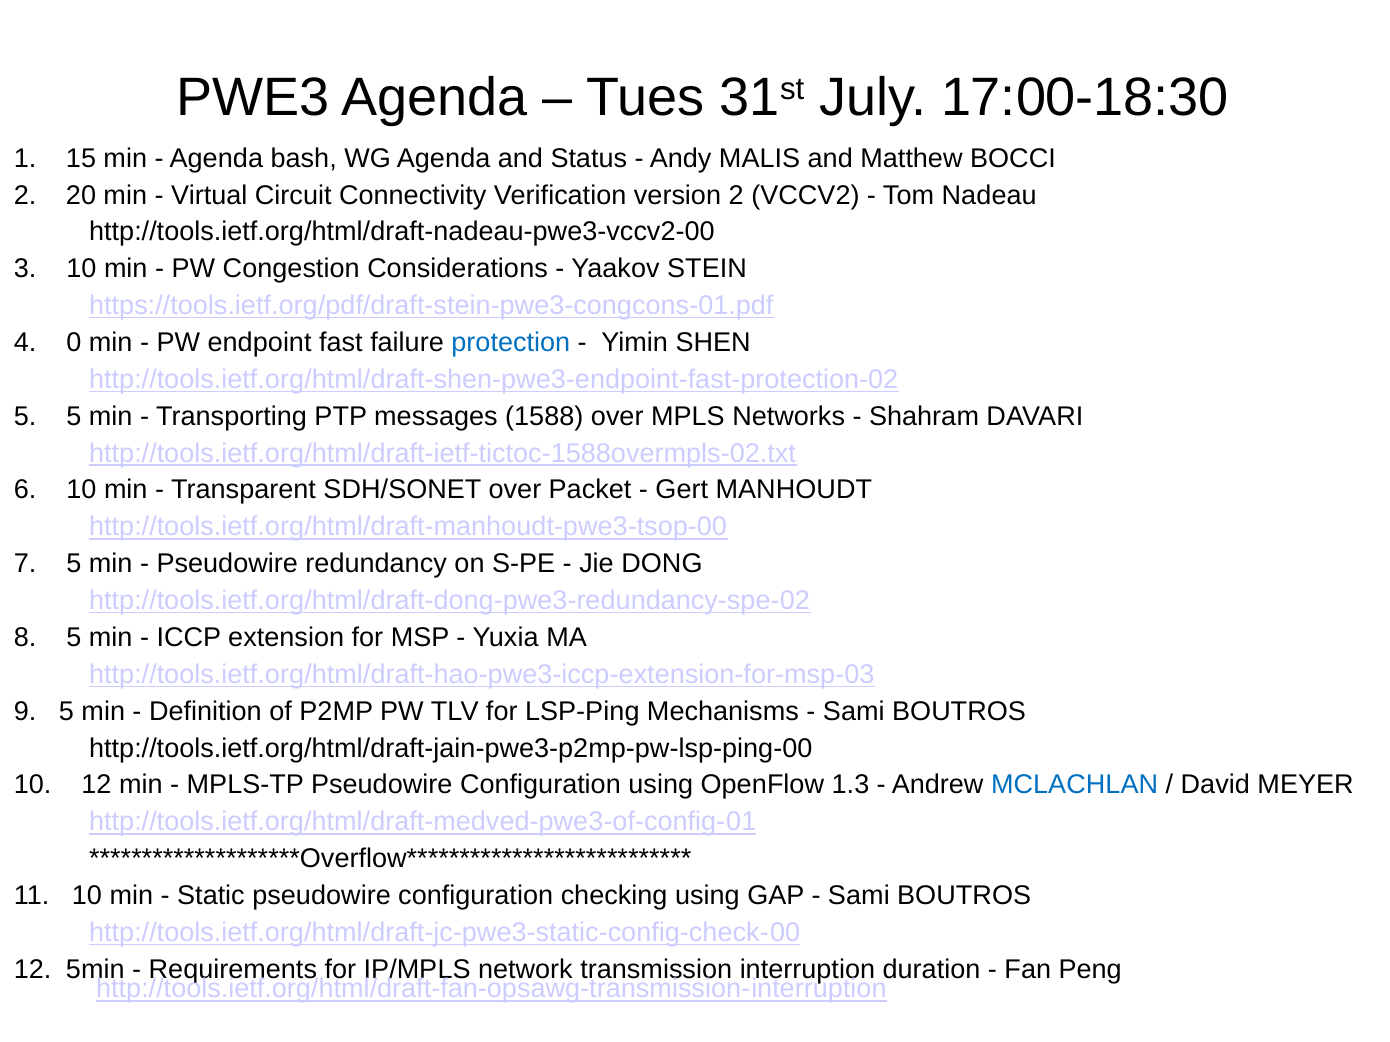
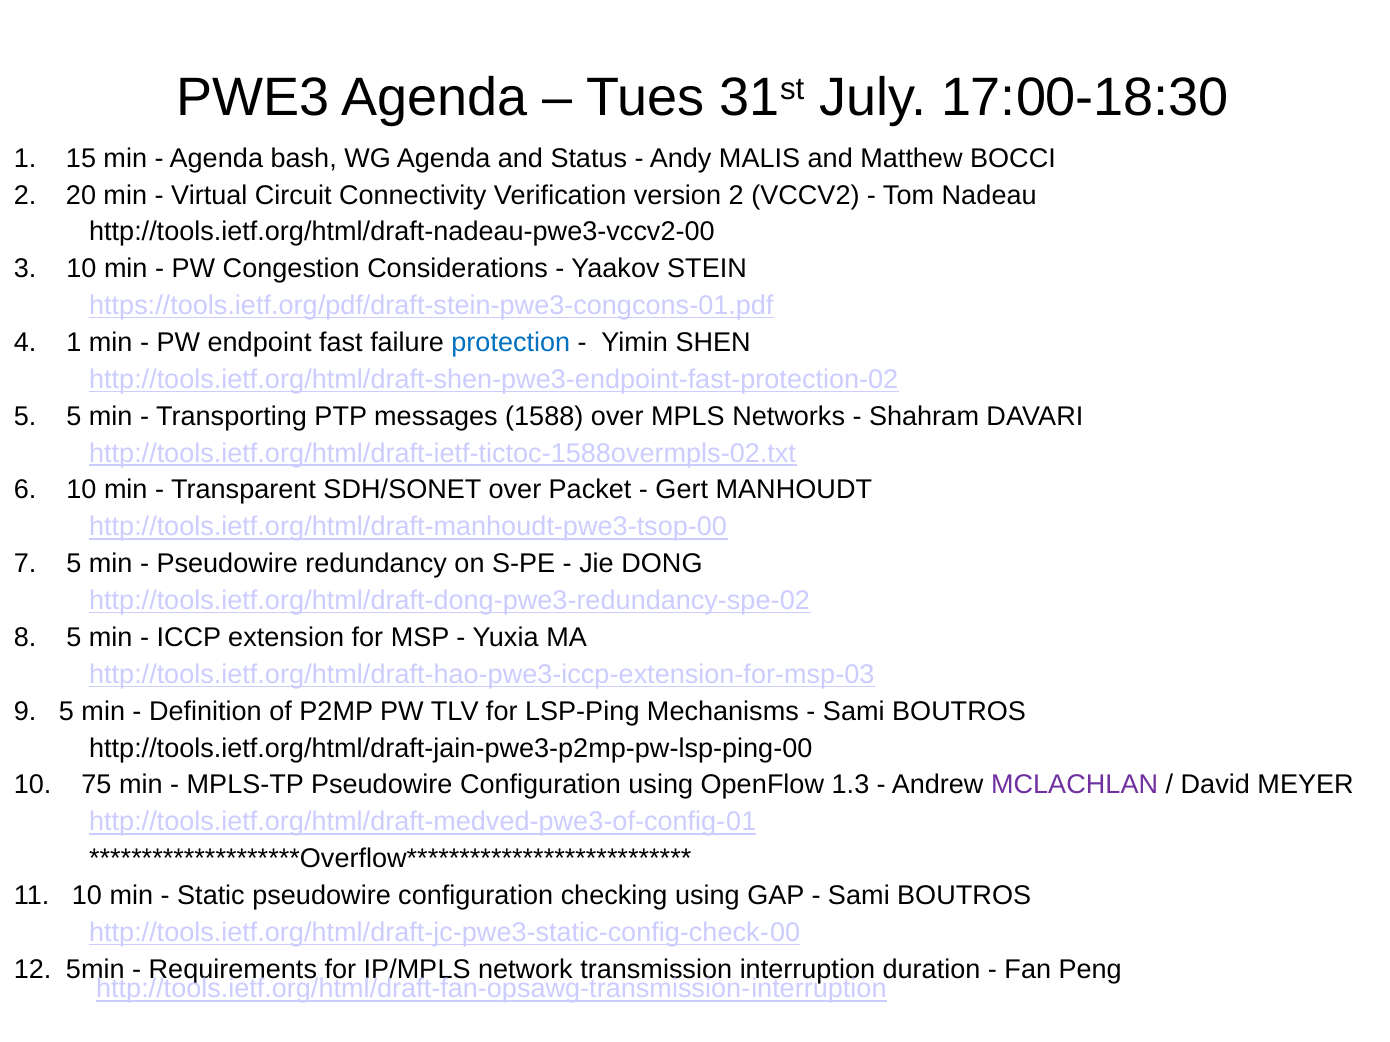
4 0: 0 -> 1
10 12: 12 -> 75
MCLACHLAN colour: blue -> purple
